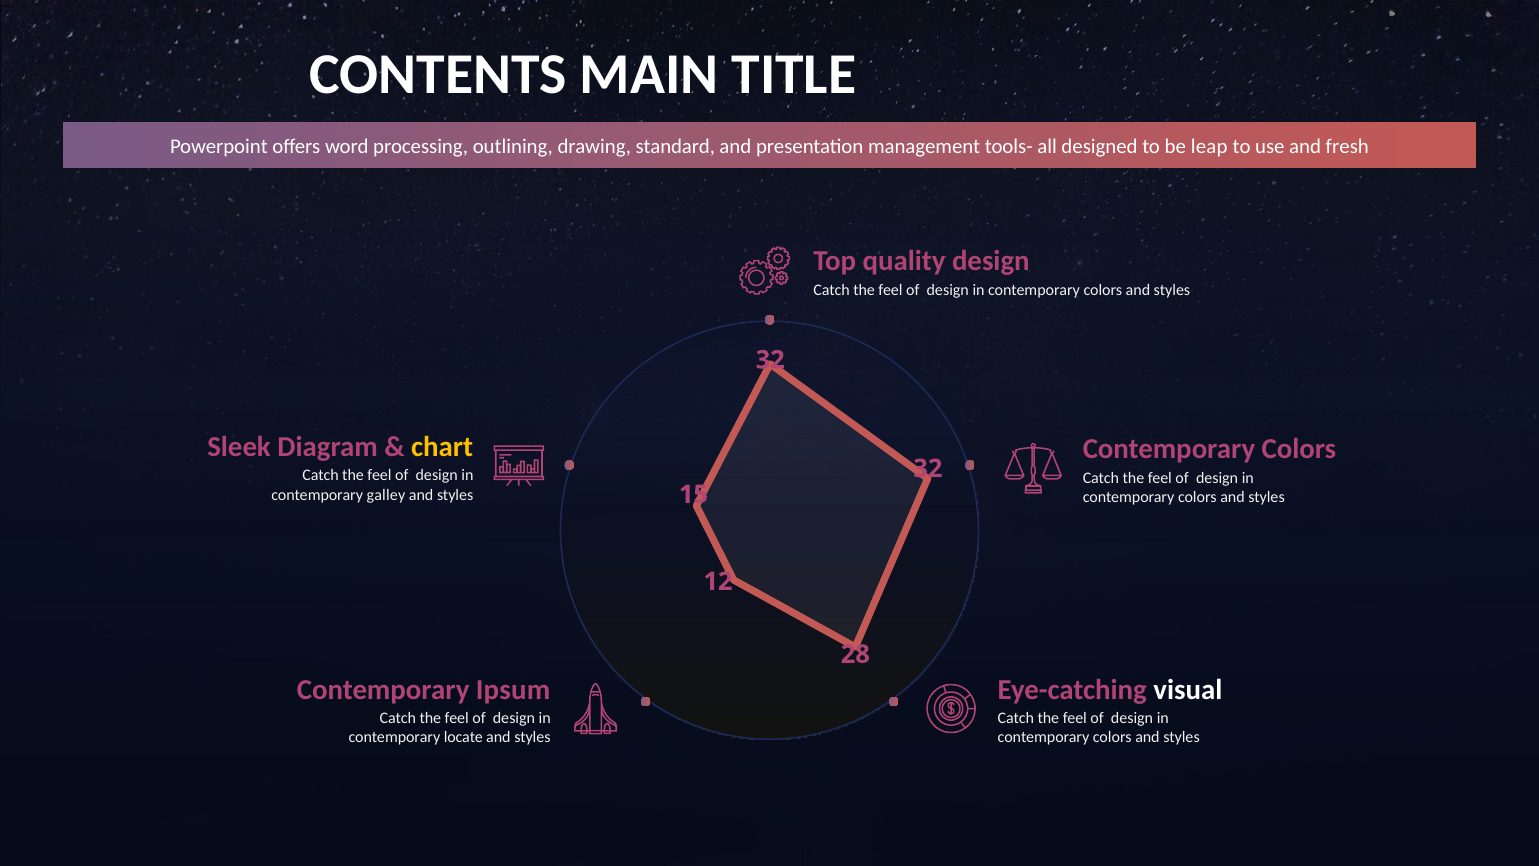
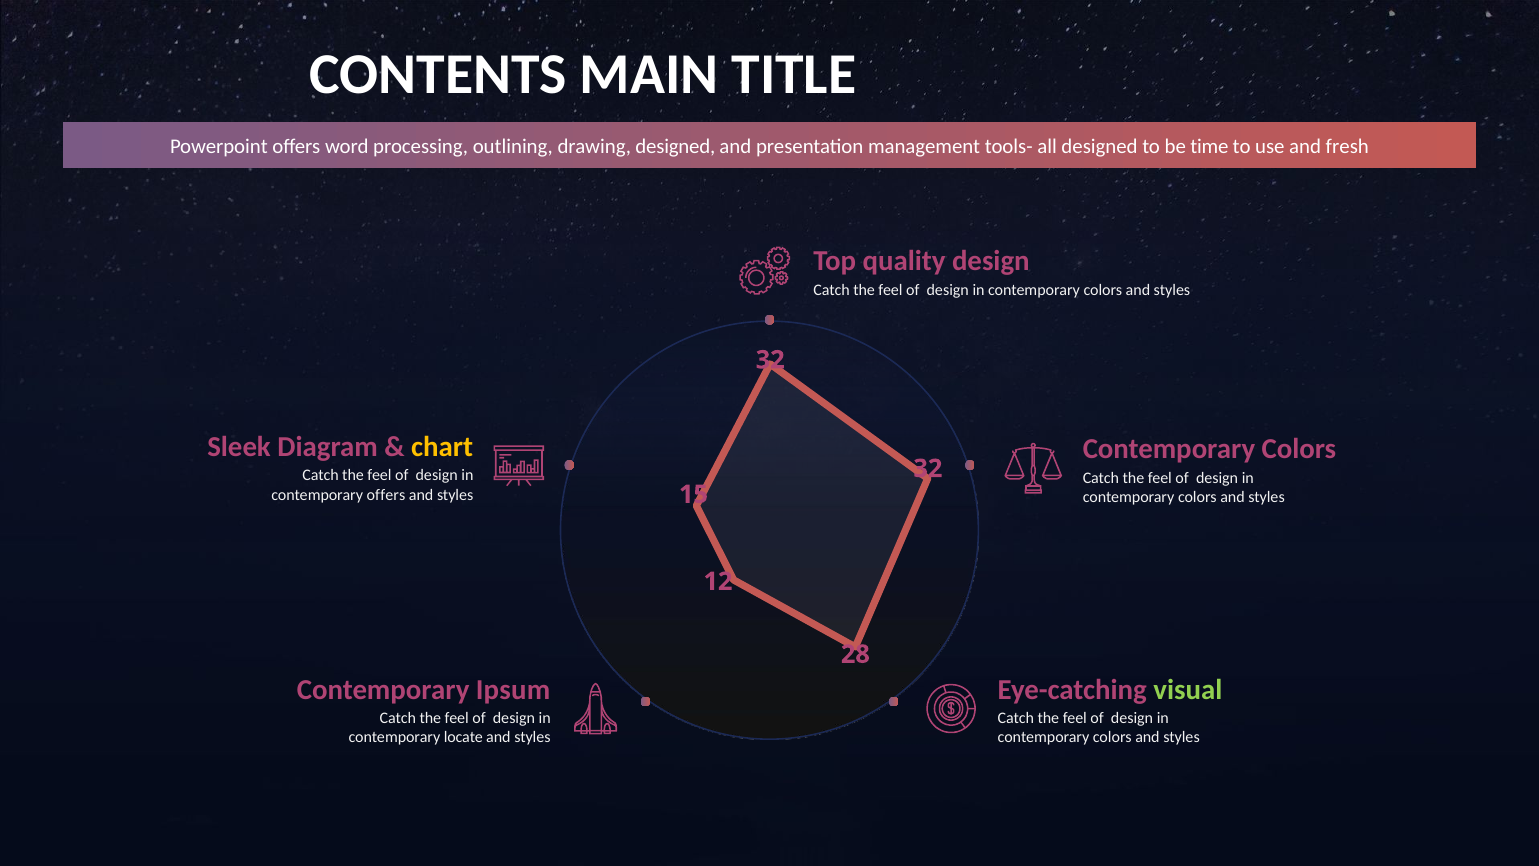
drawing standard: standard -> designed
leap: leap -> time
contemporary galley: galley -> offers
visual colour: white -> light green
